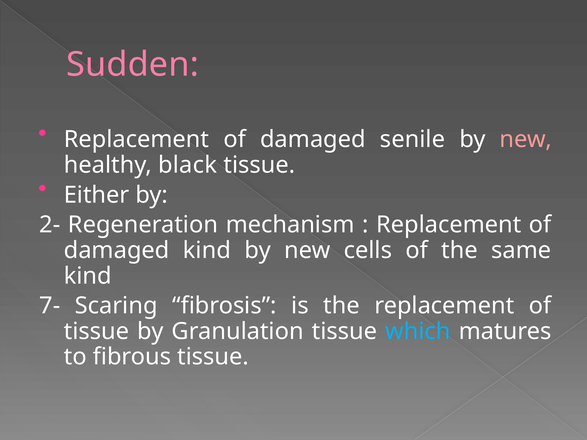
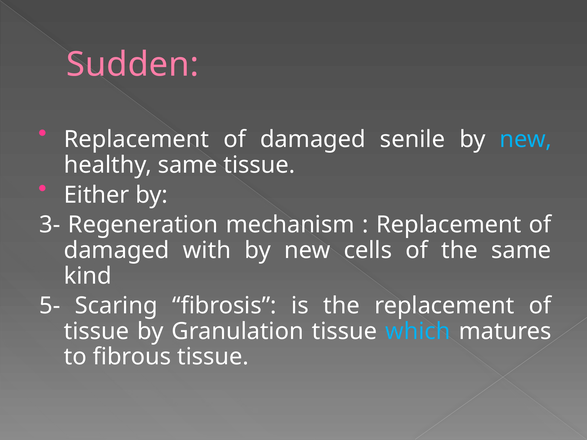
new at (526, 140) colour: pink -> light blue
healthy black: black -> same
2-: 2- -> 3-
damaged kind: kind -> with
7-: 7- -> 5-
